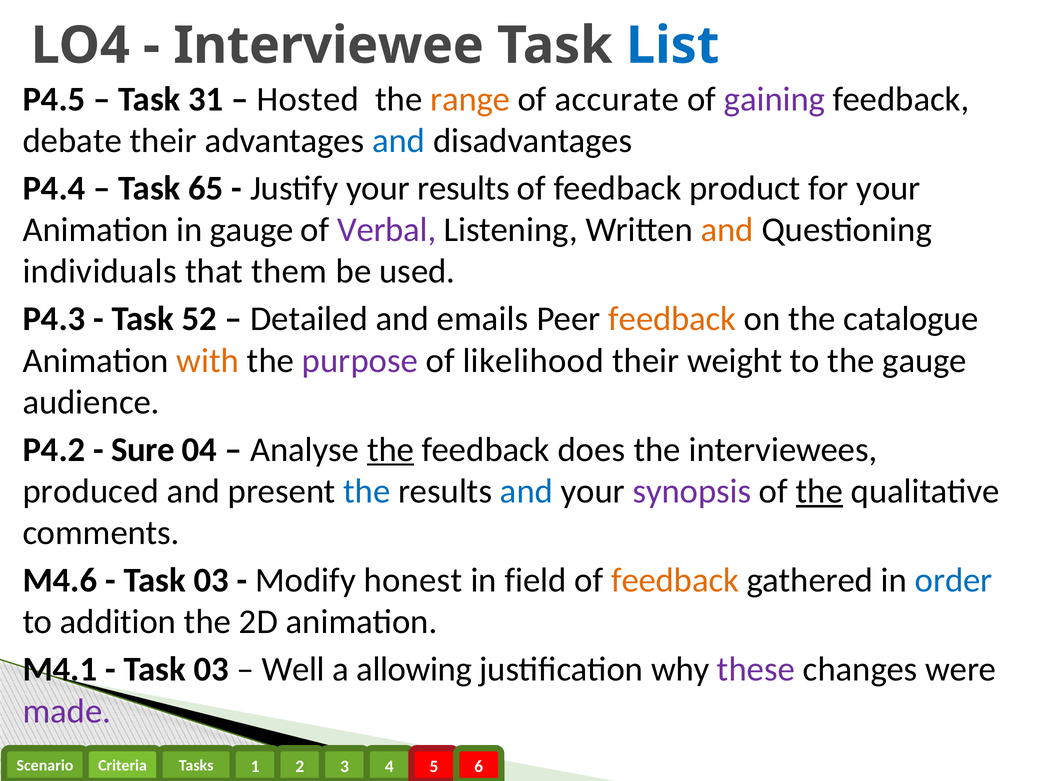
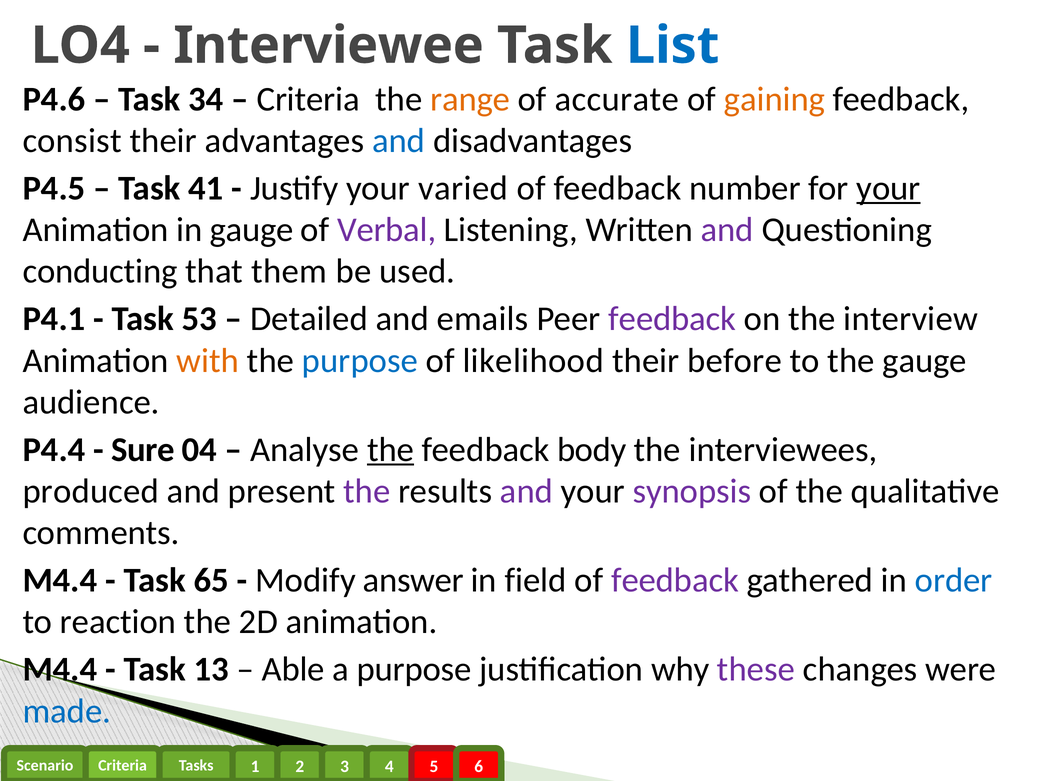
P4.5: P4.5 -> P4.6
31: 31 -> 34
Hosted at (308, 99): Hosted -> Criteria
gaining colour: purple -> orange
debate: debate -> consist
P4.4: P4.4 -> P4.5
65: 65 -> 41
your results: results -> varied
product: product -> number
your at (888, 188) underline: none -> present
and at (727, 230) colour: orange -> purple
individuals: individuals -> conducting
P4.3: P4.3 -> P4.1
52: 52 -> 53
feedback at (672, 319) colour: orange -> purple
catalogue: catalogue -> interview
purpose at (360, 361) colour: purple -> blue
weight: weight -> before
P4.2: P4.2 -> P4.4
does: does -> body
the at (367, 492) colour: blue -> purple
and at (527, 492) colour: blue -> purple
the at (819, 492) underline: present -> none
M4.6 at (60, 581): M4.6 -> M4.4
03 at (211, 581): 03 -> 65
honest: honest -> answer
feedback at (675, 581) colour: orange -> purple
addition: addition -> reaction
M4.1 at (60, 670): M4.1 -> M4.4
03 at (211, 670): 03 -> 13
Well: Well -> Able
a allowing: allowing -> purpose
made colour: purple -> blue
